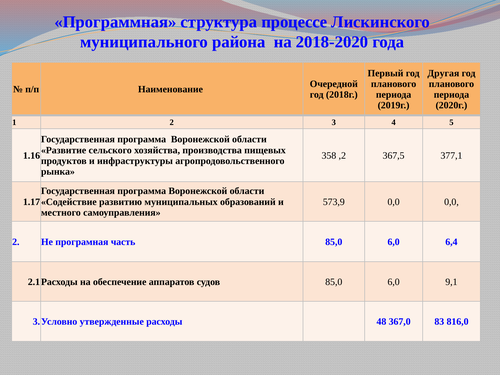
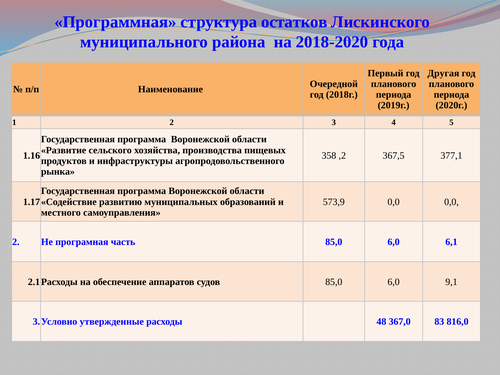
процессе: процессе -> остатков
6,4: 6,4 -> 6,1
